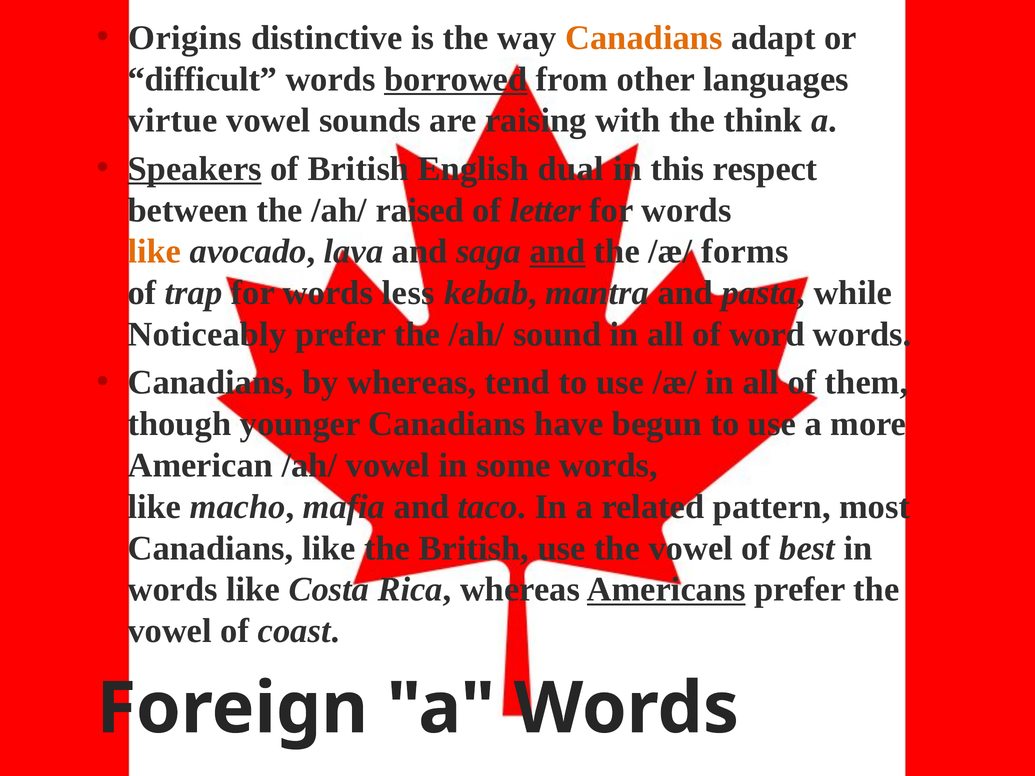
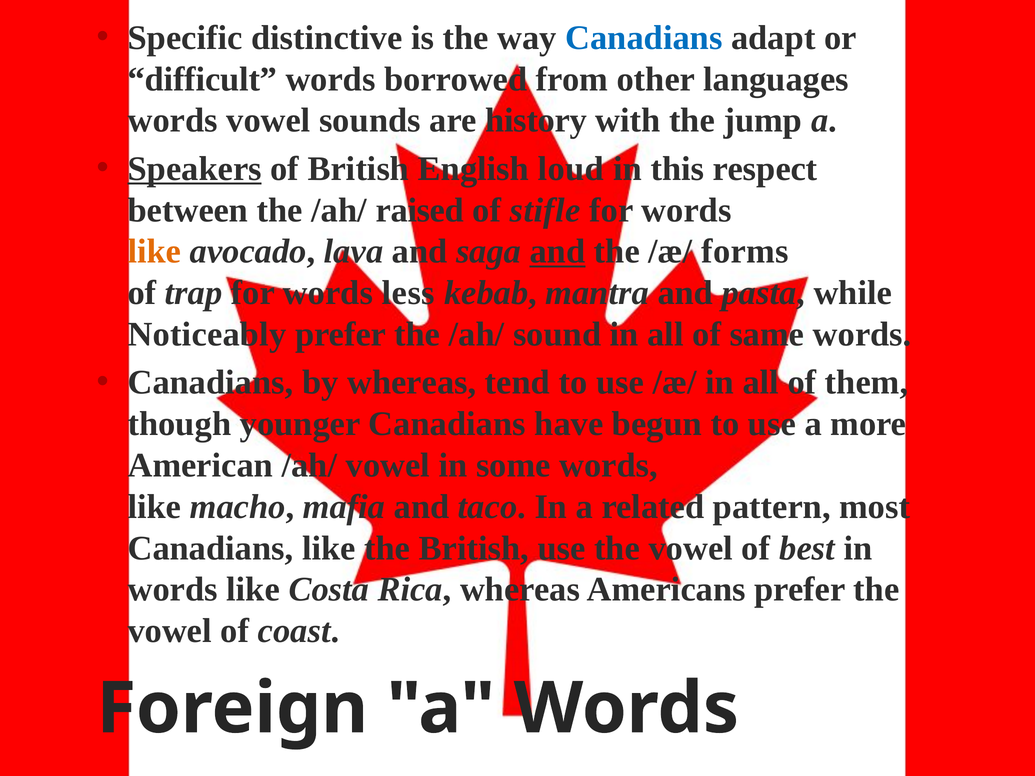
Origins: Origins -> Specific
Canadians at (644, 38) colour: orange -> blue
borrowed underline: present -> none
virtue at (172, 121): virtue -> words
raising: raising -> history
think: think -> jump
dual: dual -> loud
letter: letter -> stifle
word: word -> same
Americans underline: present -> none
